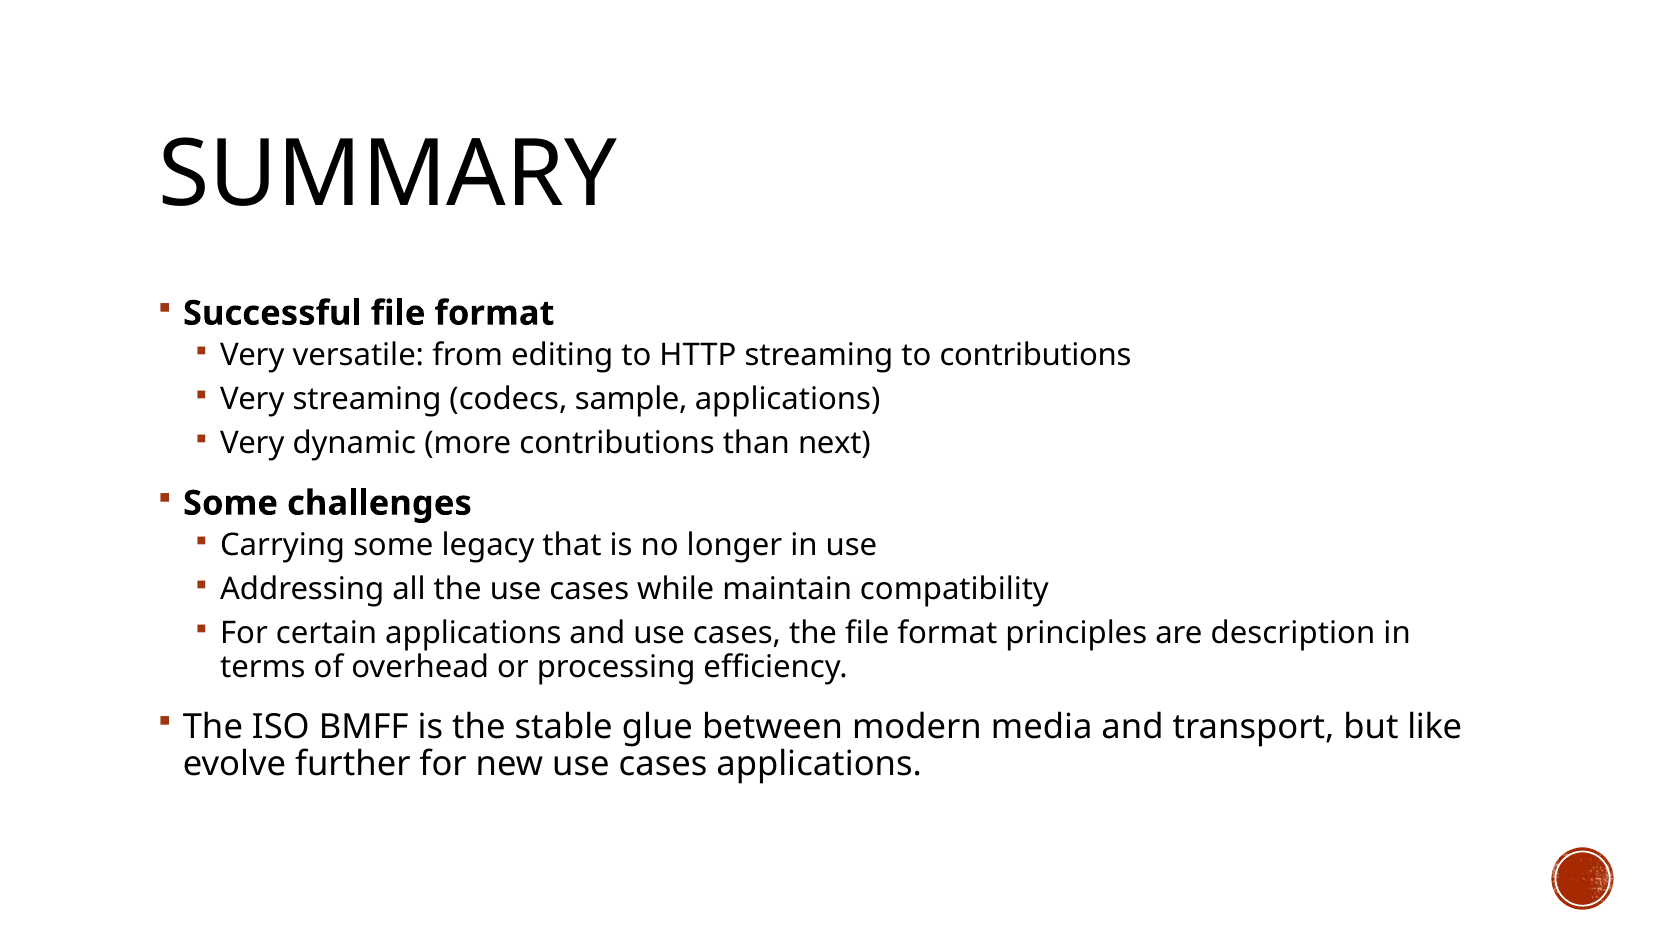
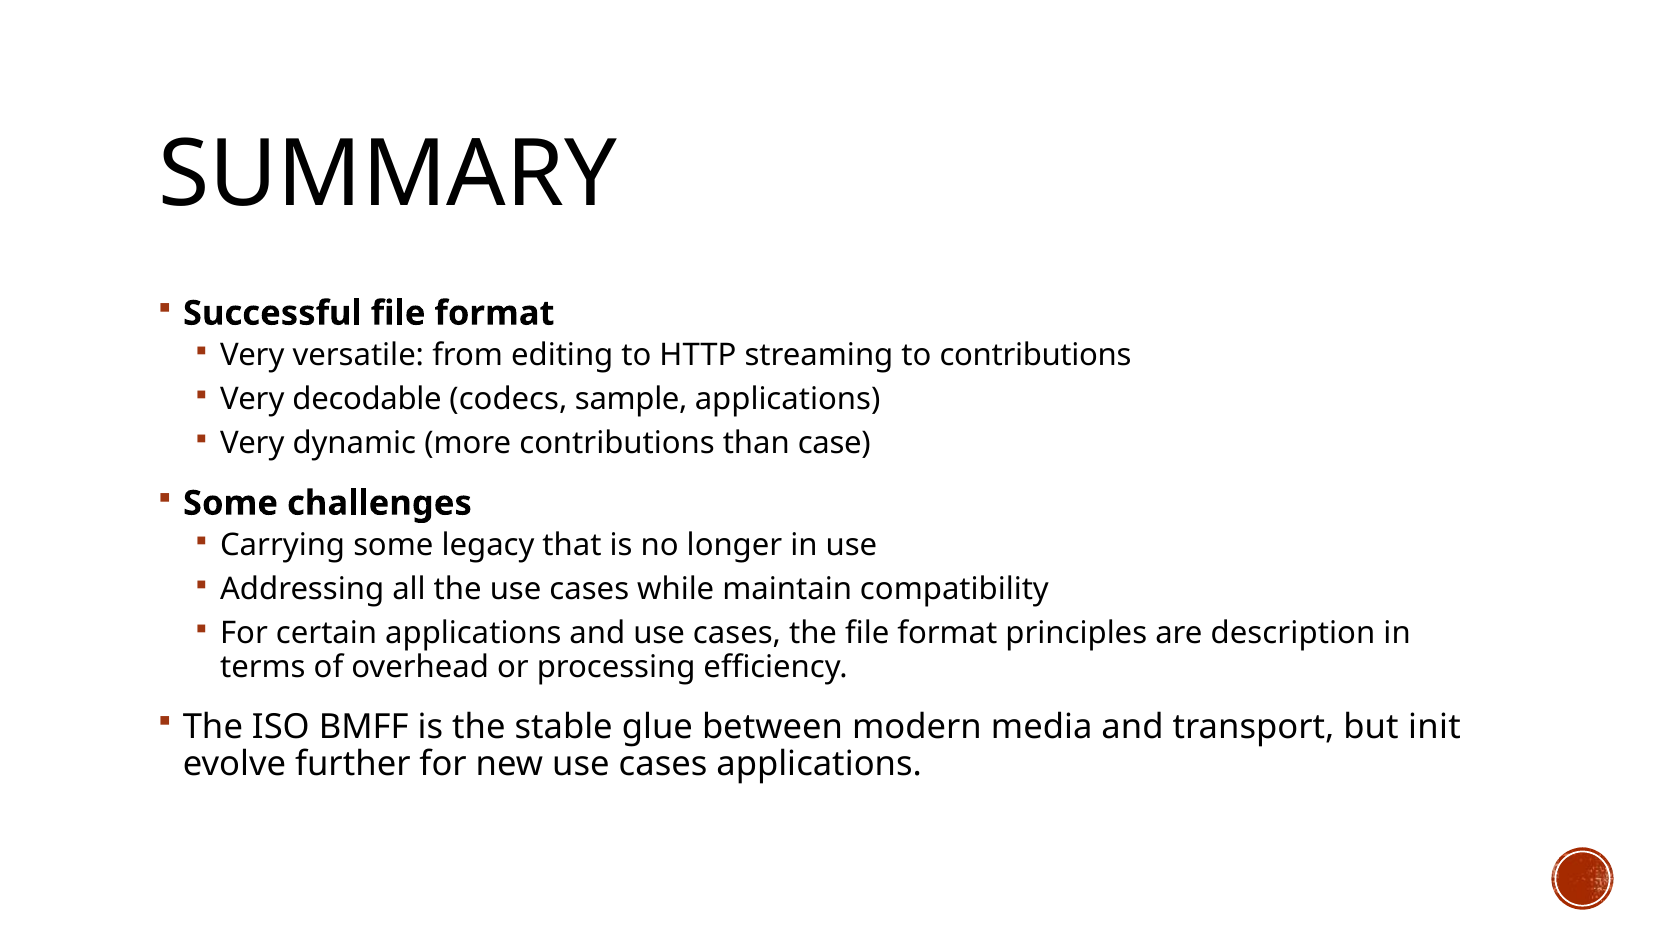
Very streaming: streaming -> decodable
next: next -> case
like: like -> init
